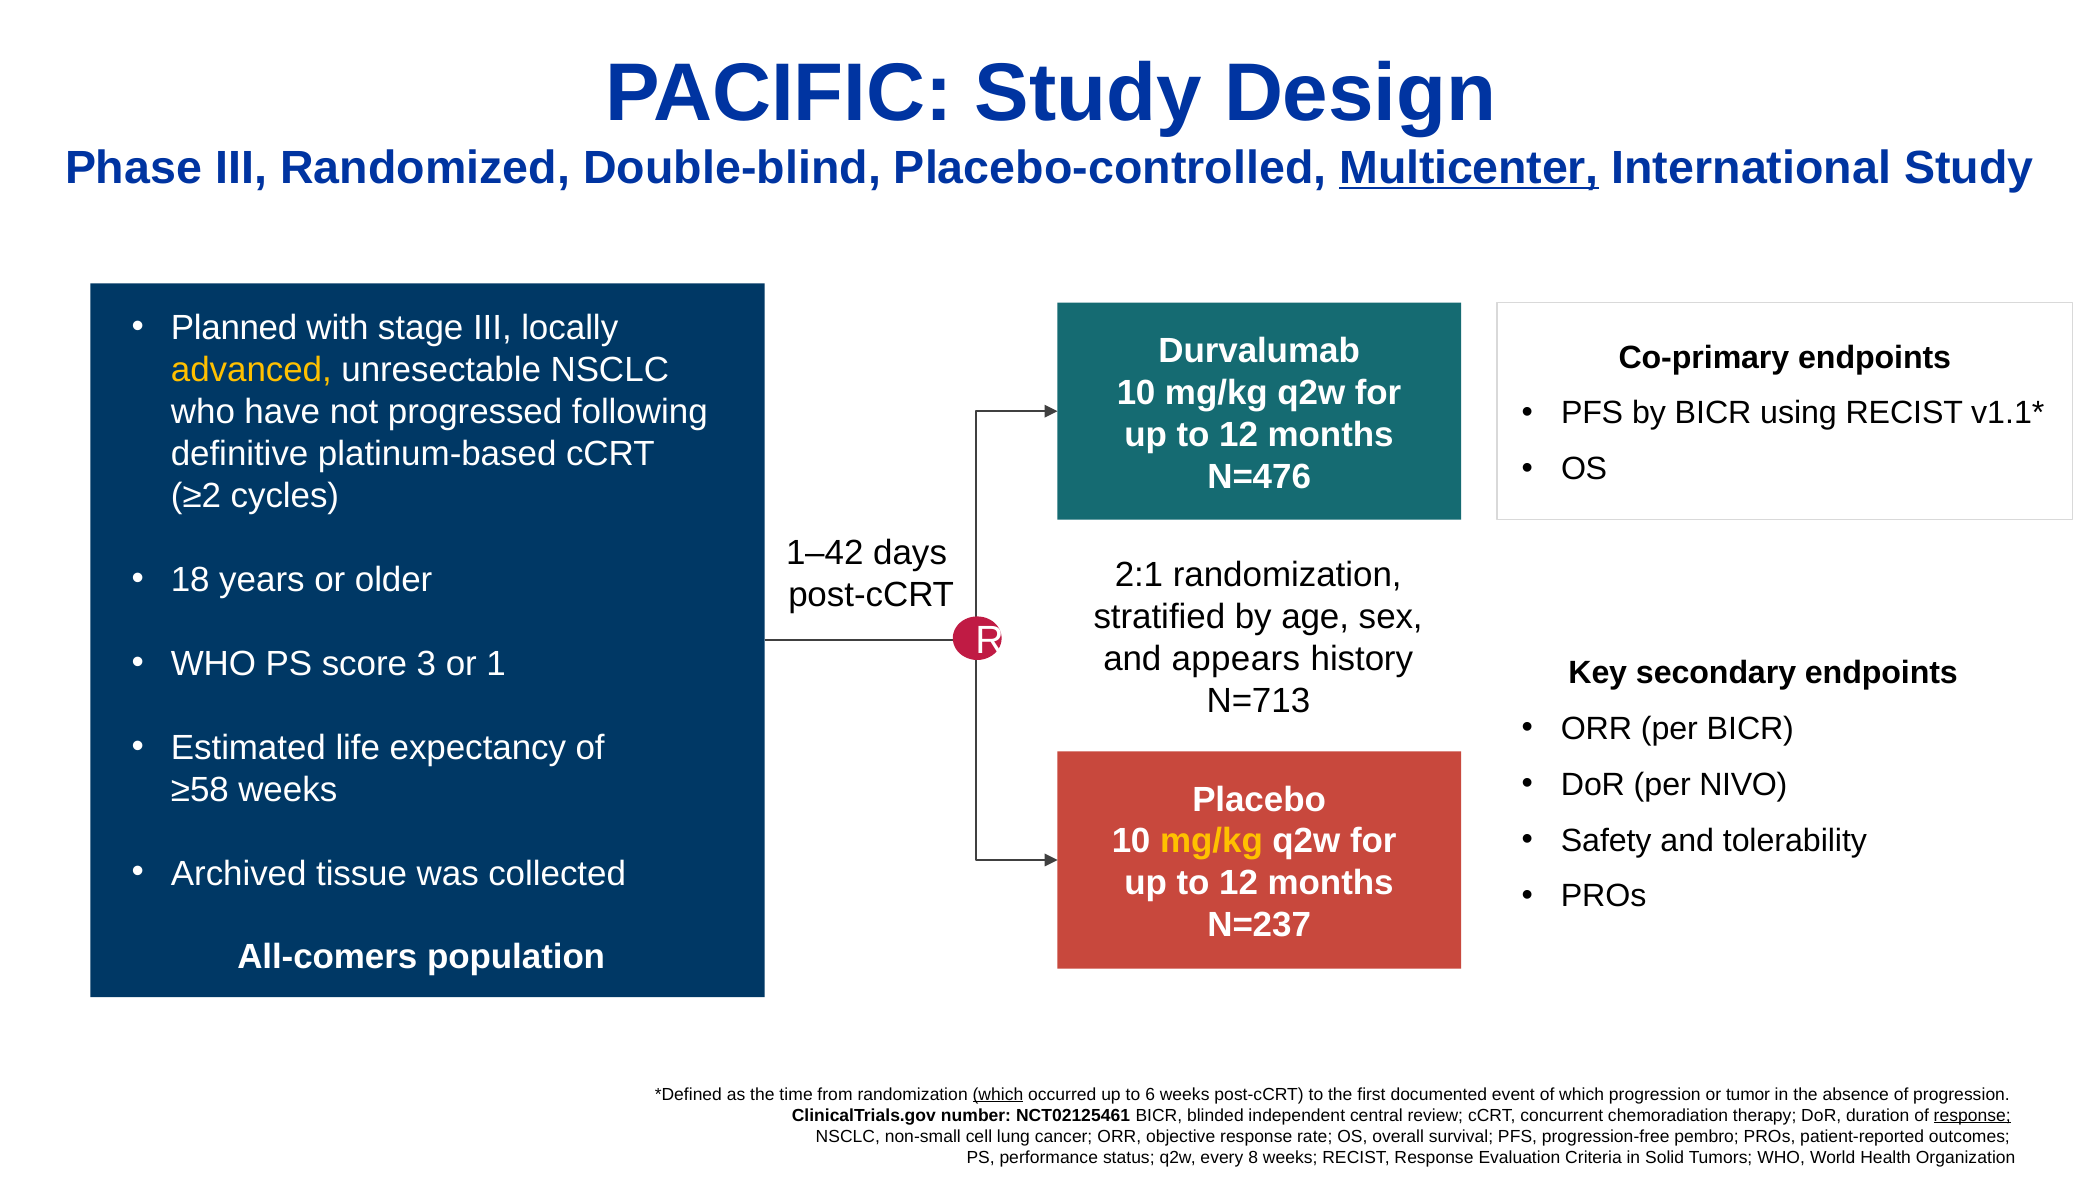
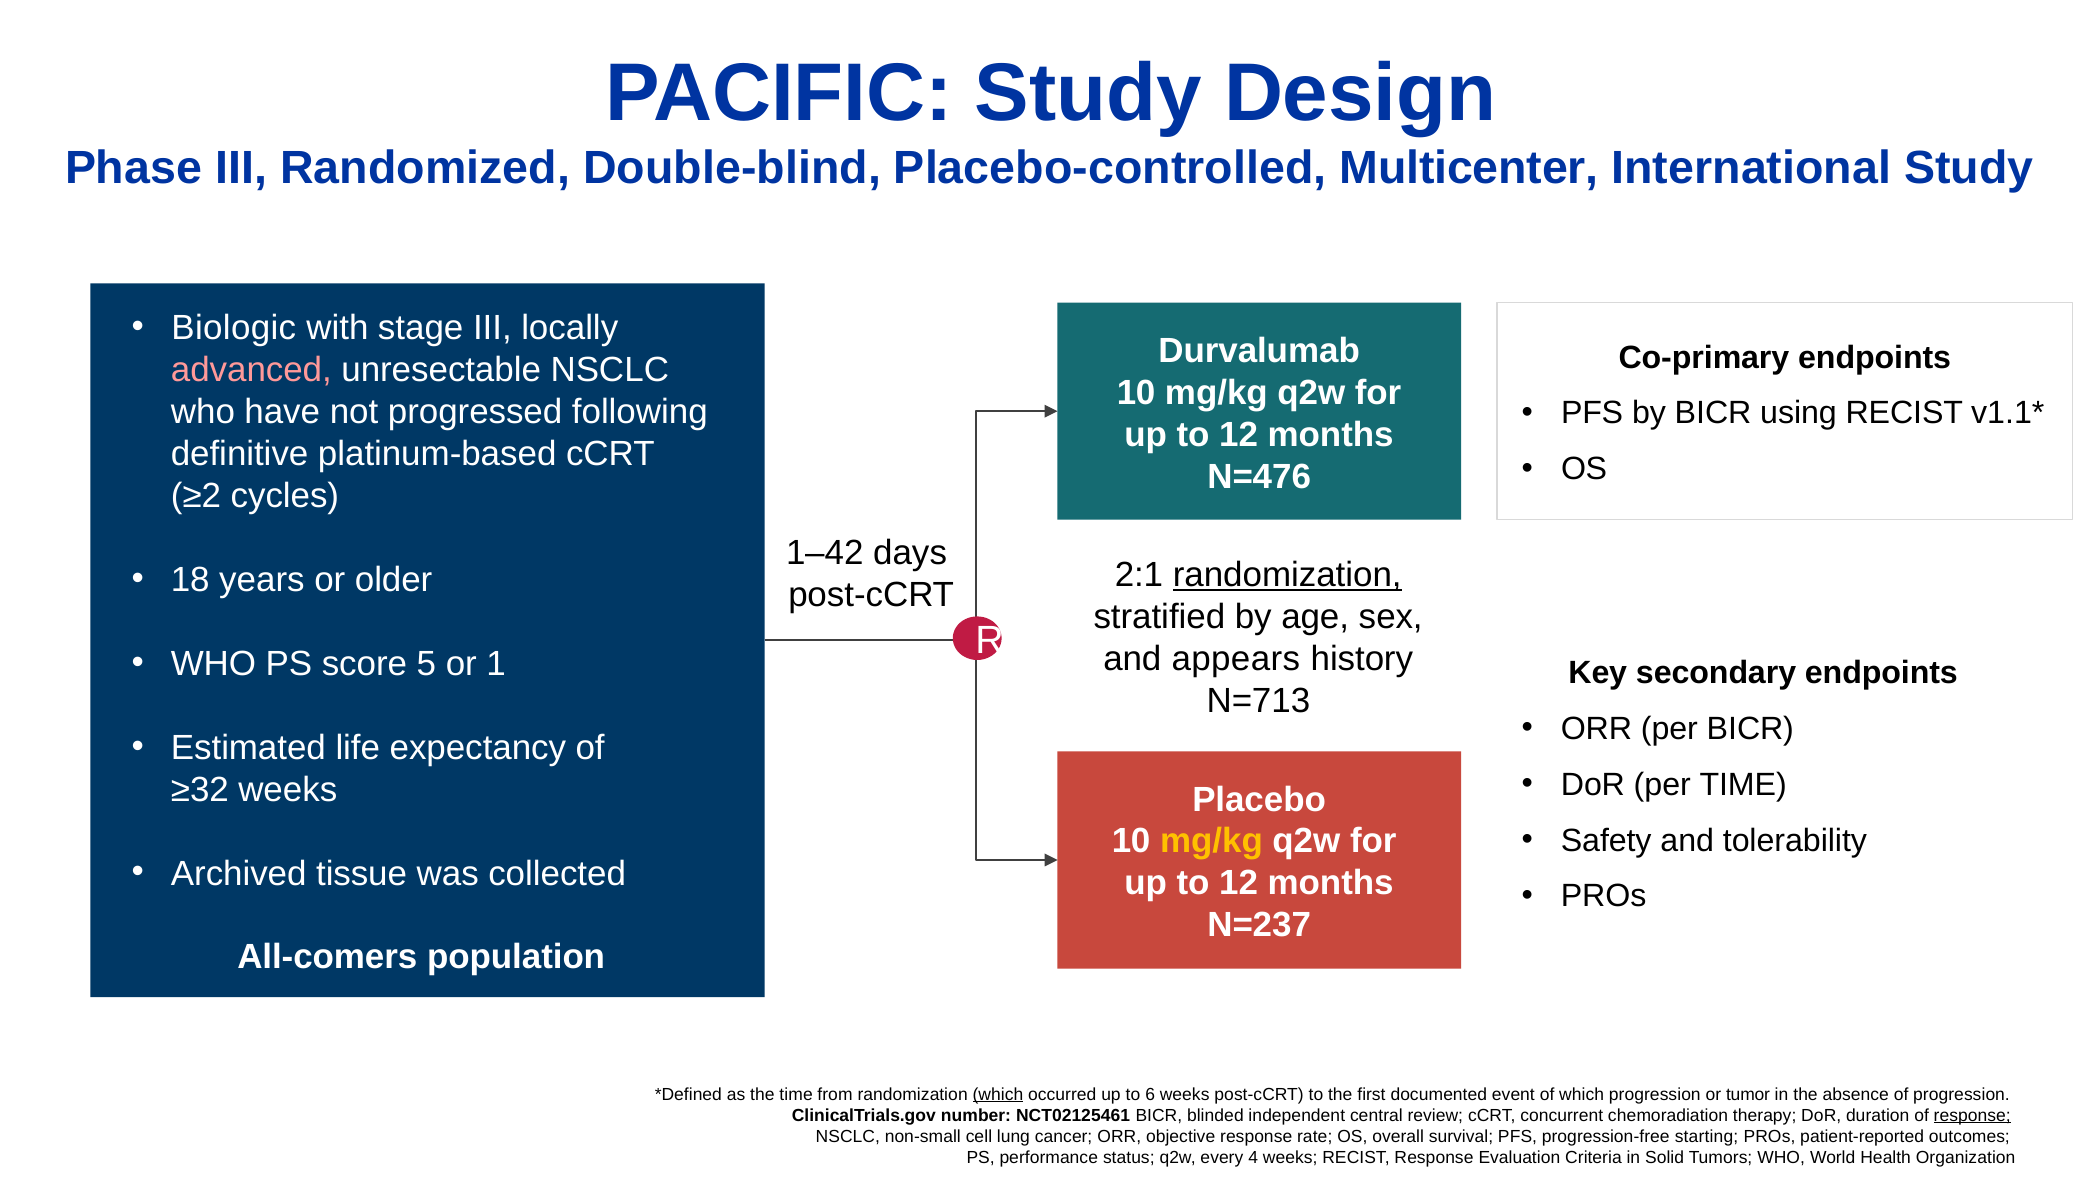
Multicenter underline: present -> none
Planned: Planned -> Biologic
advanced colour: yellow -> pink
randomization at (1287, 575) underline: none -> present
3: 3 -> 5
per NIVO: NIVO -> TIME
≥58: ≥58 -> ≥32
pembro: pembro -> starting
8: 8 -> 4
